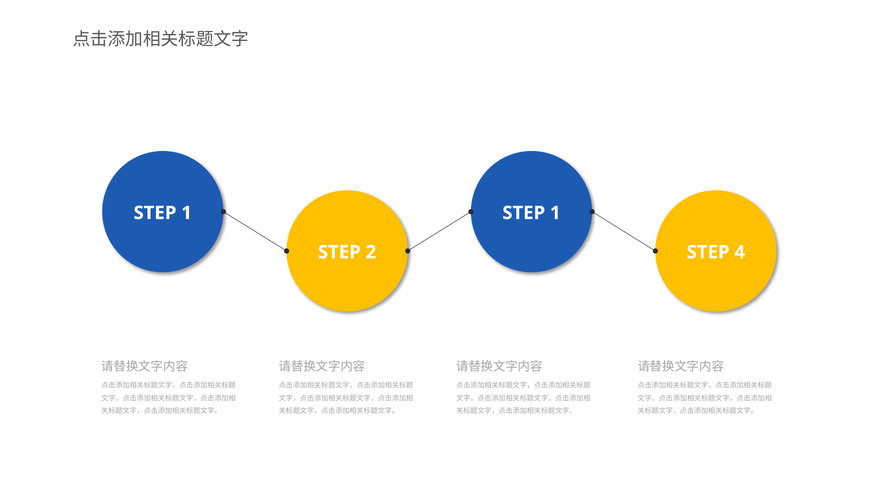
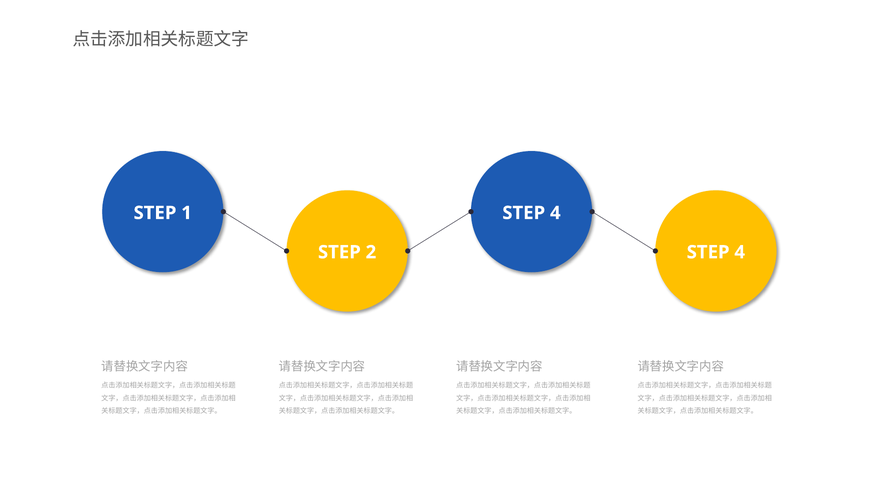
1 at (555, 213): 1 -> 4
